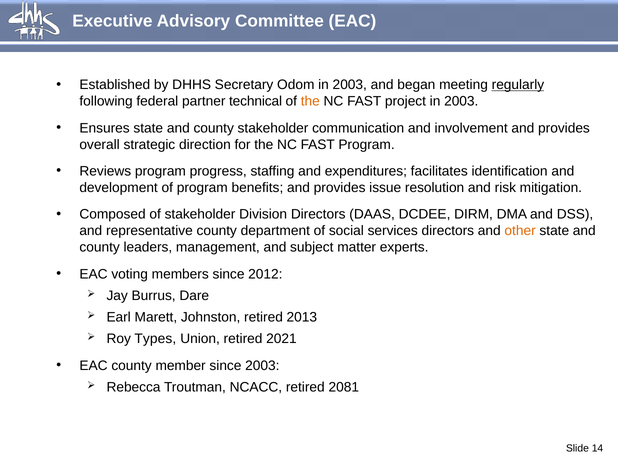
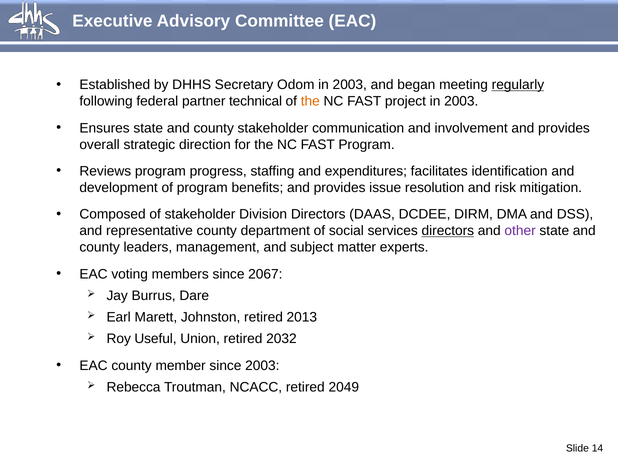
directors at (448, 231) underline: none -> present
other colour: orange -> purple
2012: 2012 -> 2067
Types: Types -> Useful
2021: 2021 -> 2032
2081: 2081 -> 2049
